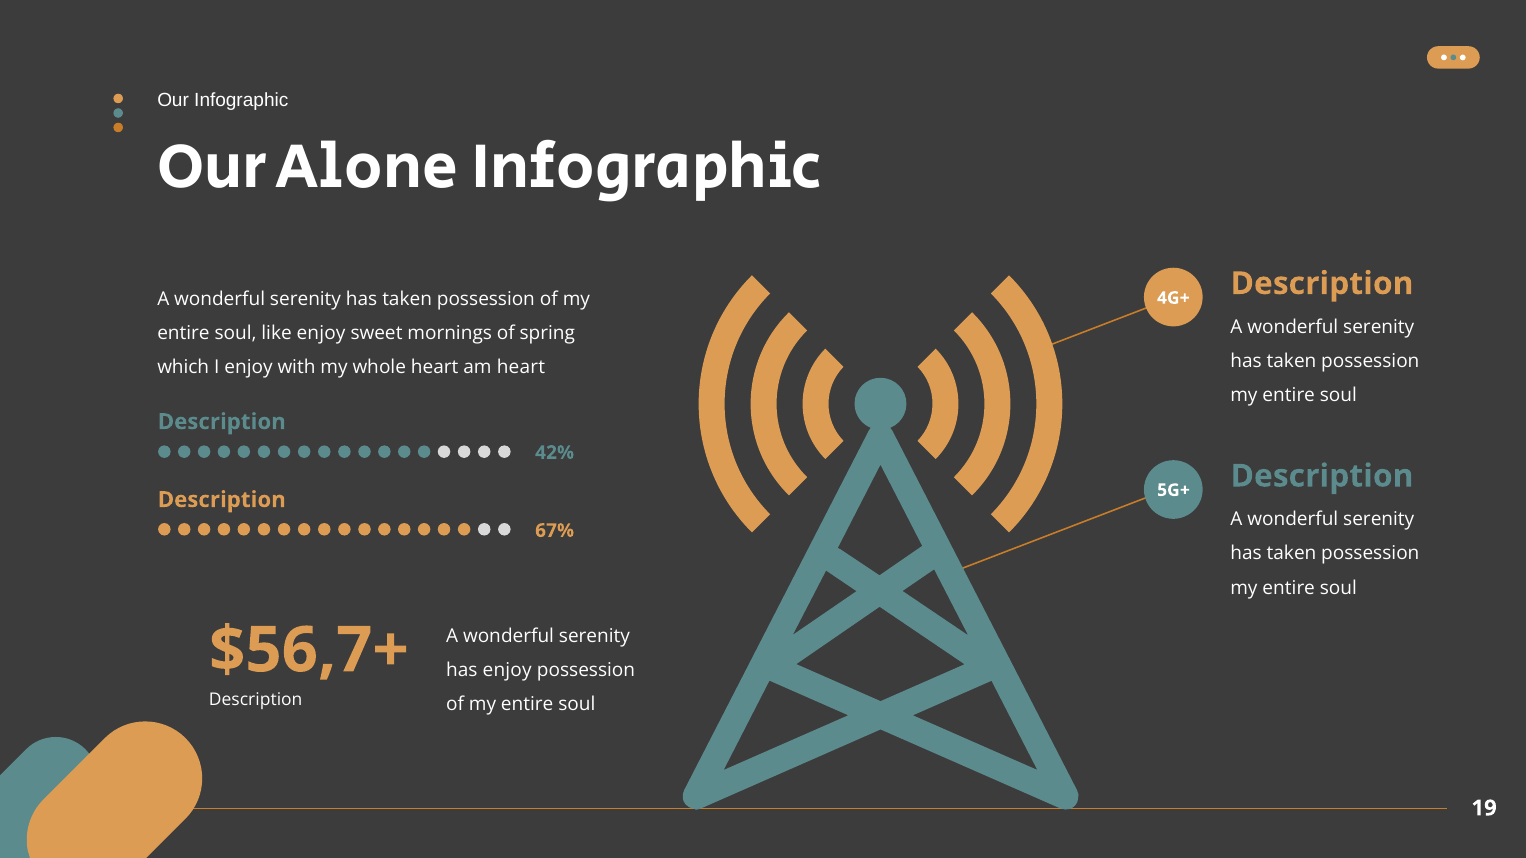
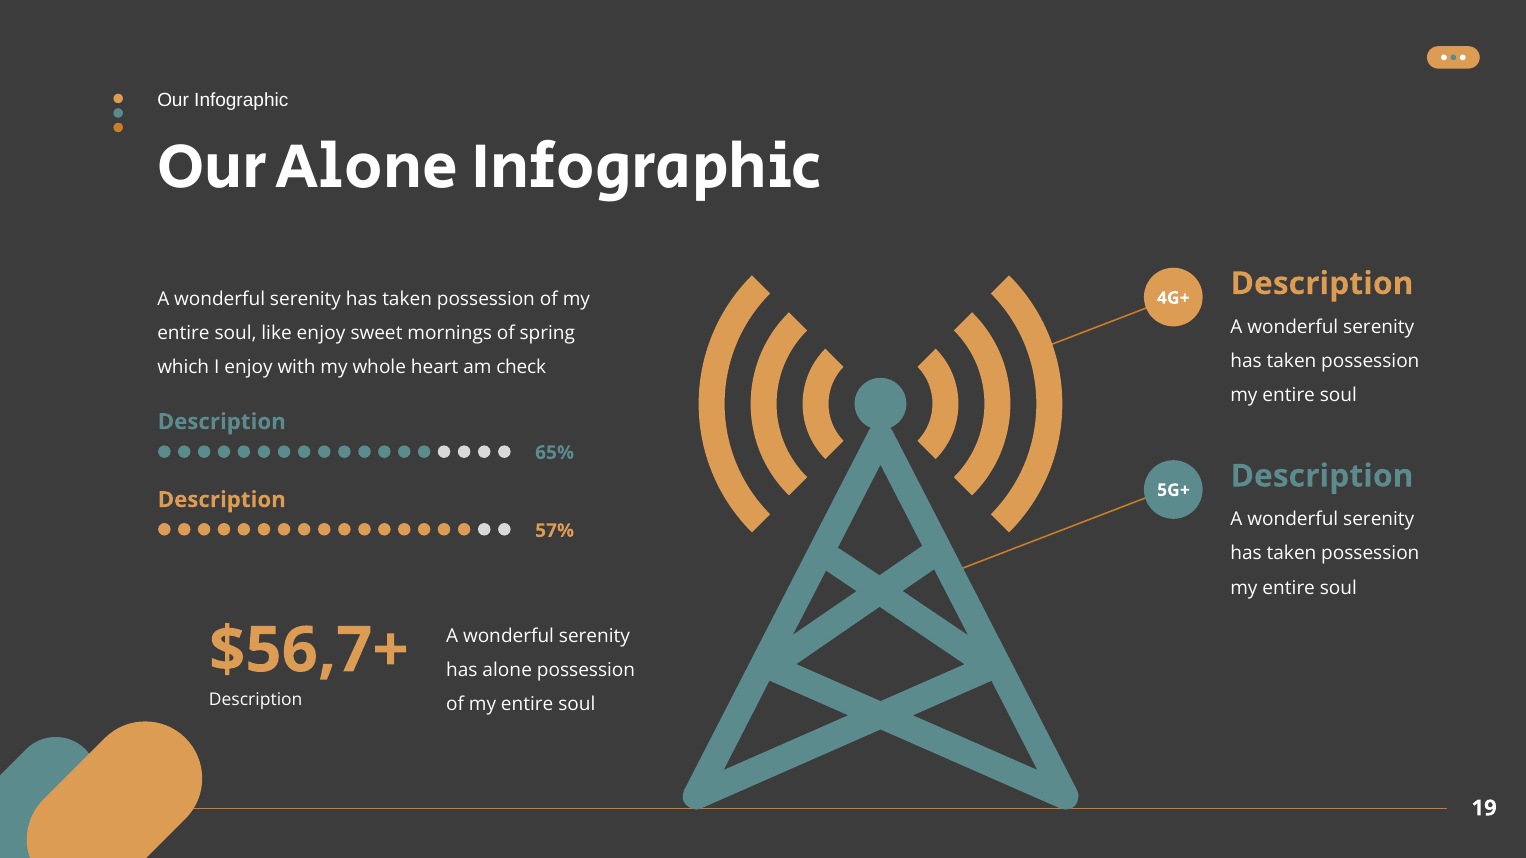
am heart: heart -> check
42%: 42% -> 65%
67%: 67% -> 57%
has enjoy: enjoy -> alone
